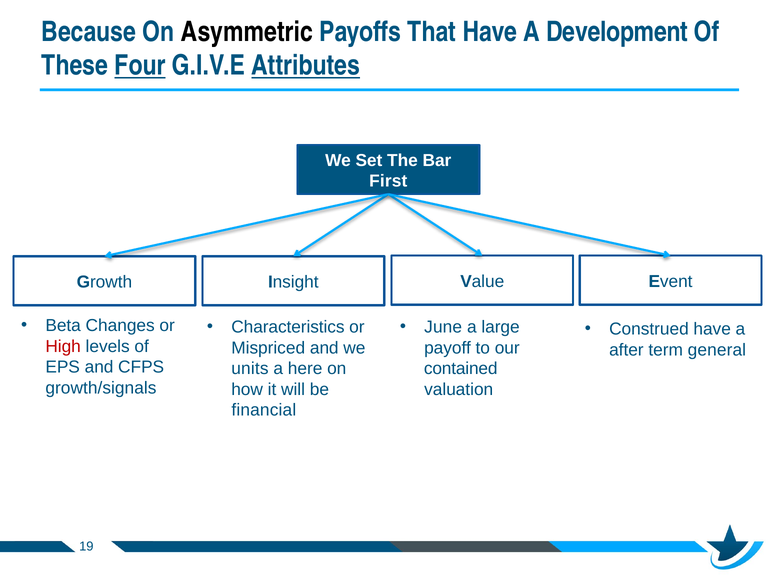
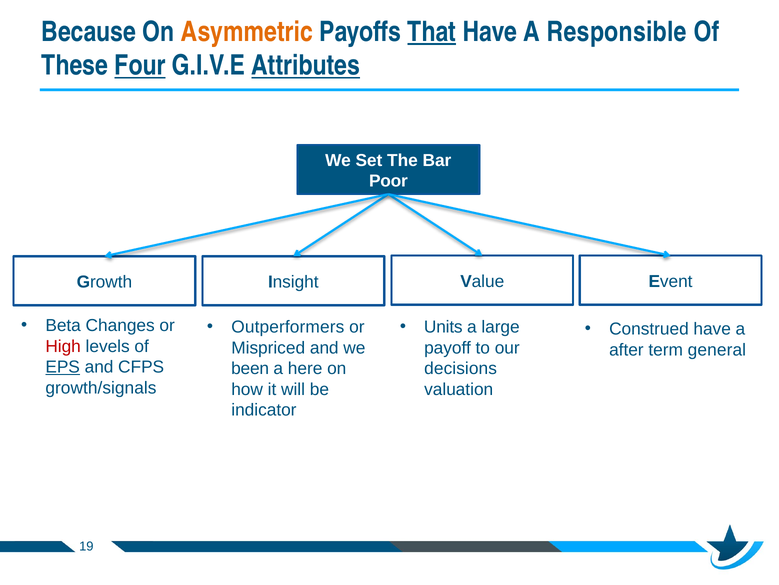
Asymmetric colour: black -> orange
That underline: none -> present
Development: Development -> Responsible
First: First -> Poor
June: June -> Units
Characteristics: Characteristics -> Outperformers
EPS underline: none -> present
units: units -> been
contained: contained -> decisions
financial: financial -> indicator
